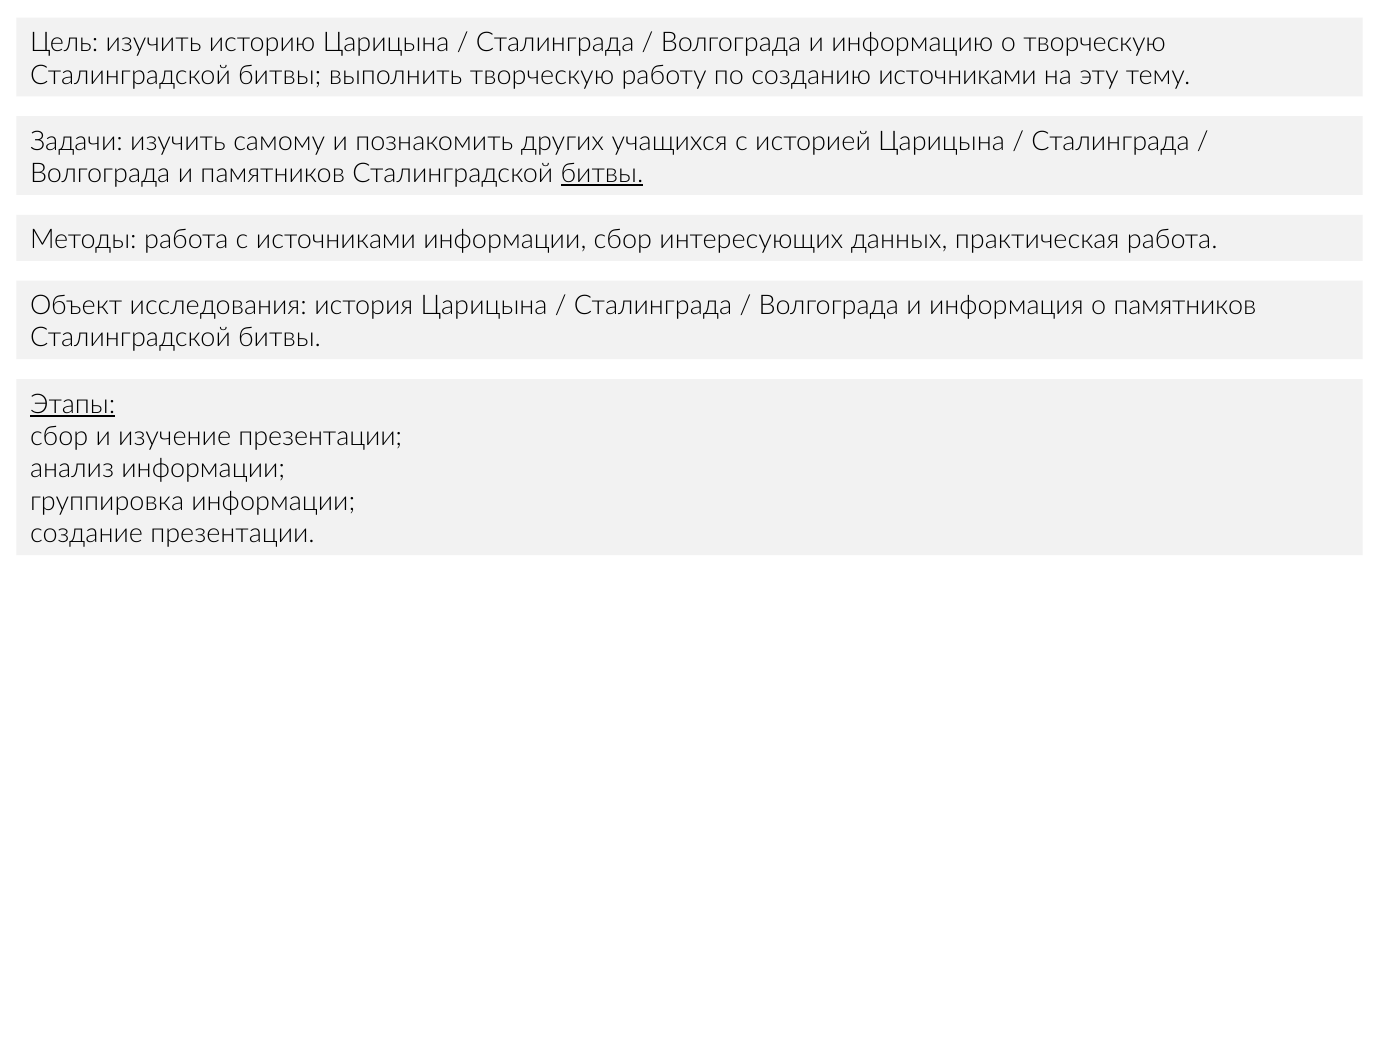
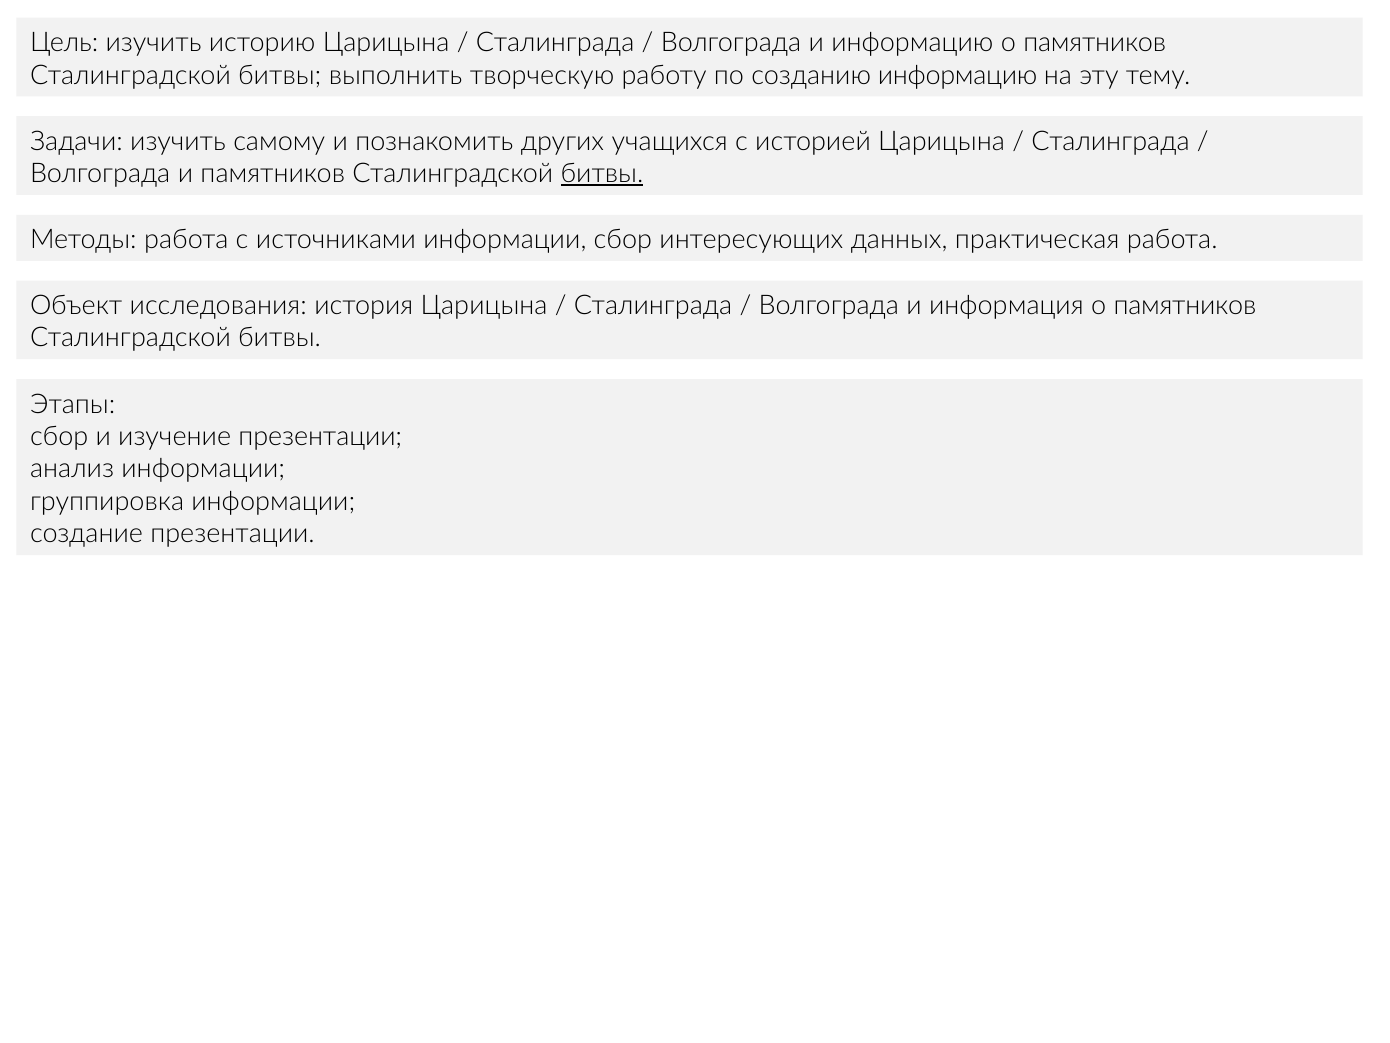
информацию о творческую: творческую -> памятников
созданию источниками: источниками -> информацию
Этапы underline: present -> none
